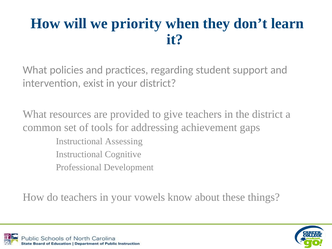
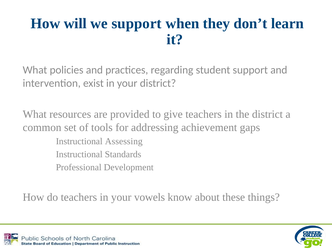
we priority: priority -> support
Cognitive: Cognitive -> Standards
